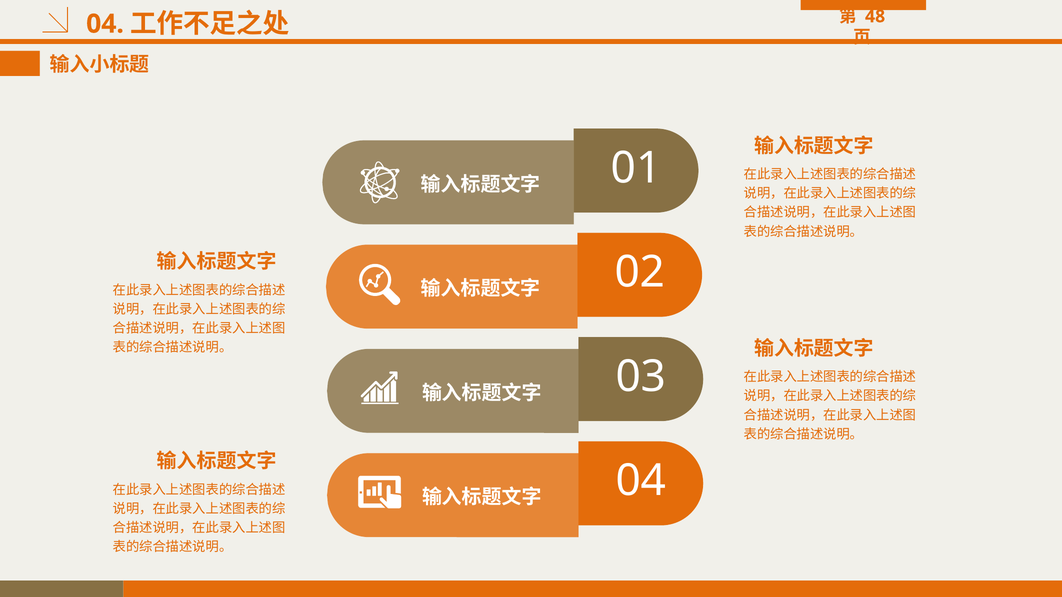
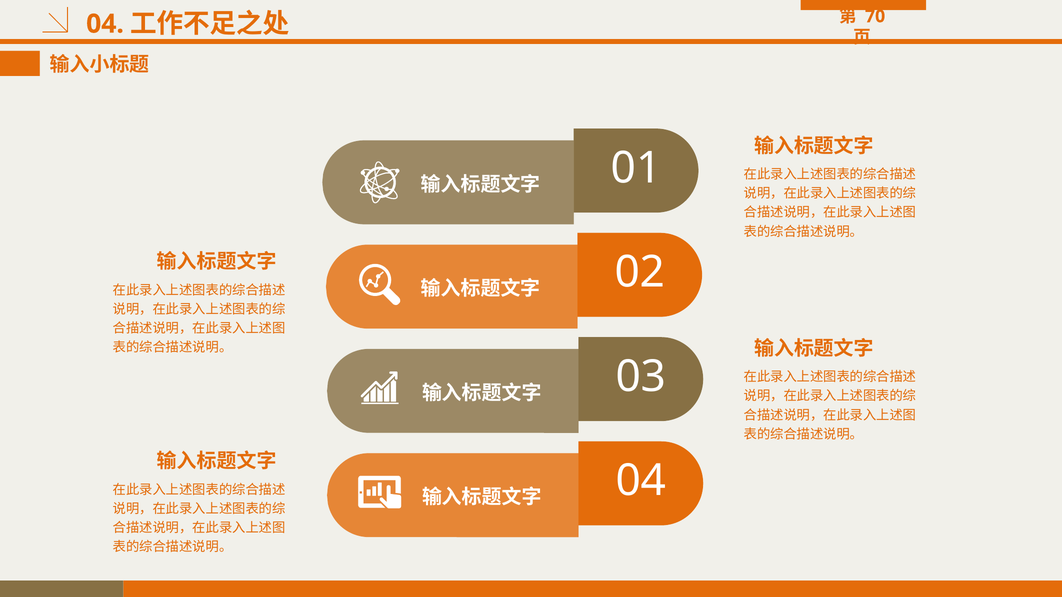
48: 48 -> 70
